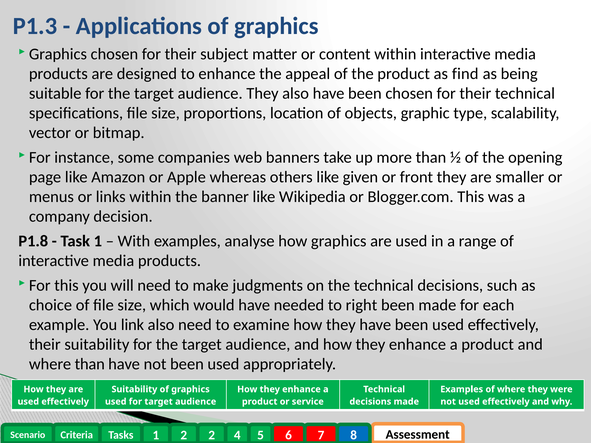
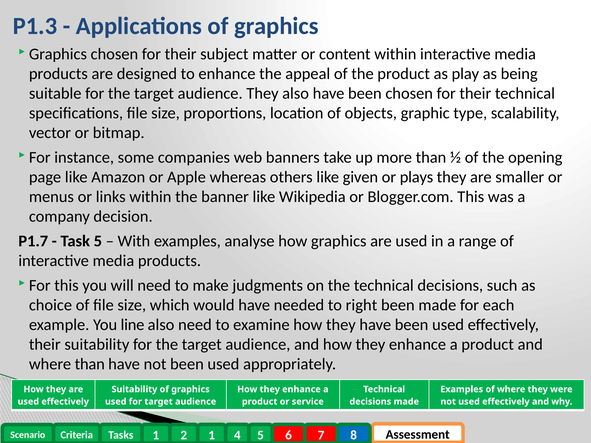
find: find -> play
front: front -> plays
P1.8: P1.8 -> P1.7
Task 1: 1 -> 5
link: link -> line
2 at (212, 435): 2 -> 1
